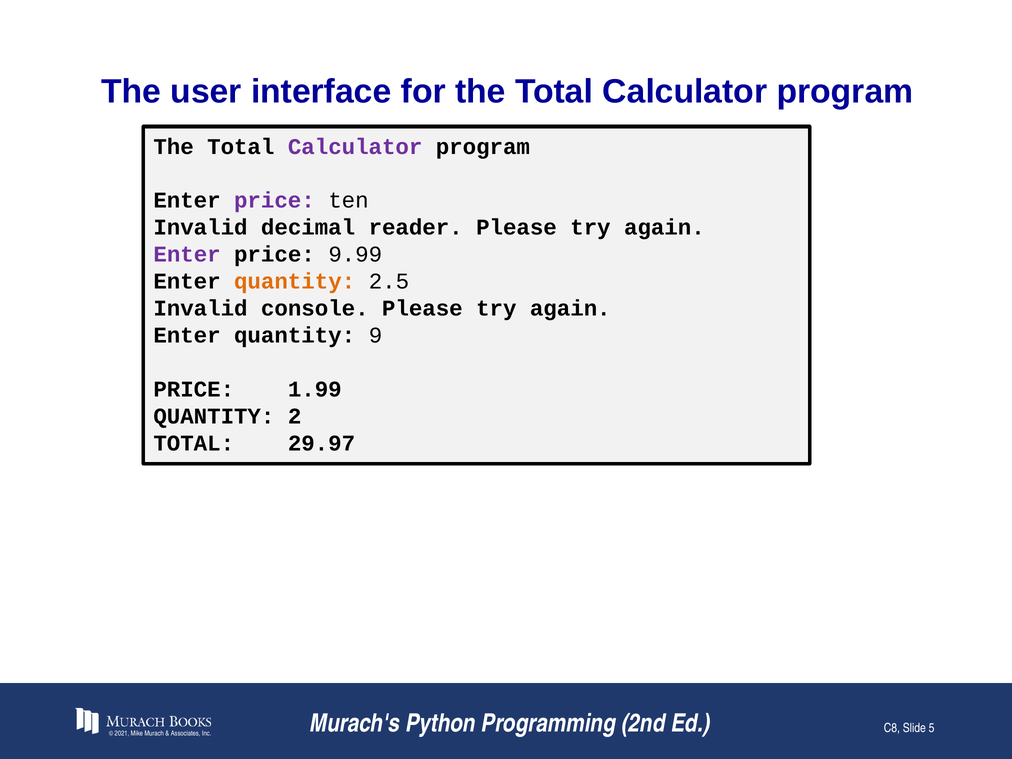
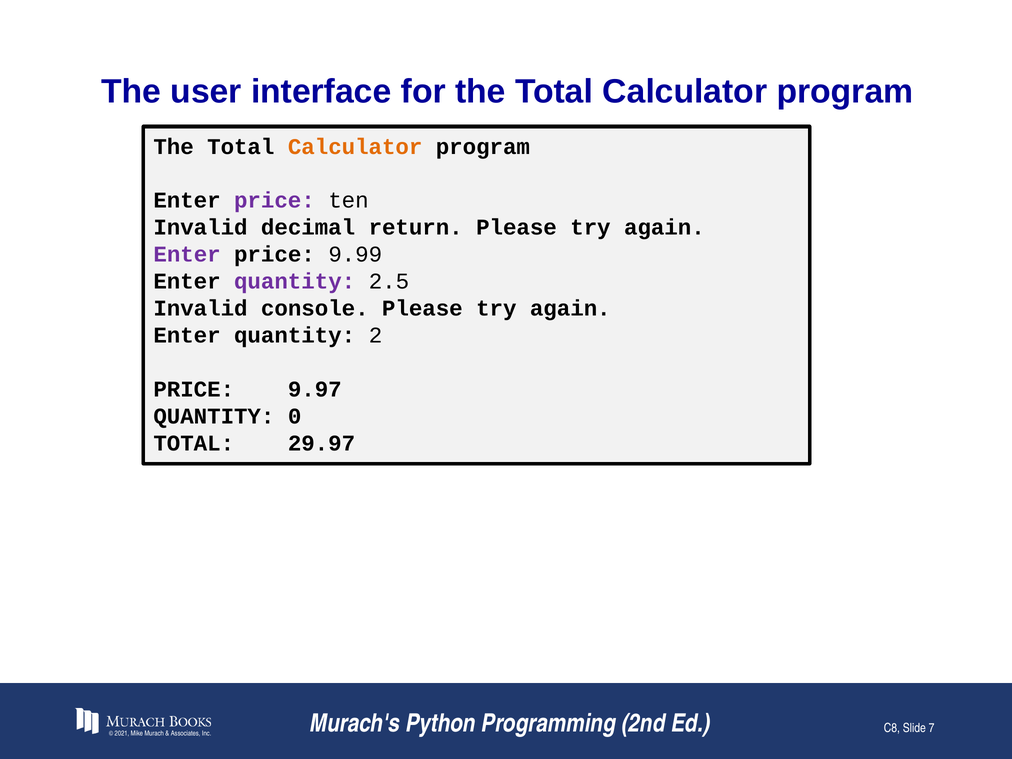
Calculator at (355, 147) colour: purple -> orange
reader: reader -> return
quantity at (295, 281) colour: orange -> purple
9: 9 -> 2
1.99: 1.99 -> 9.97
2: 2 -> 0
5: 5 -> 7
